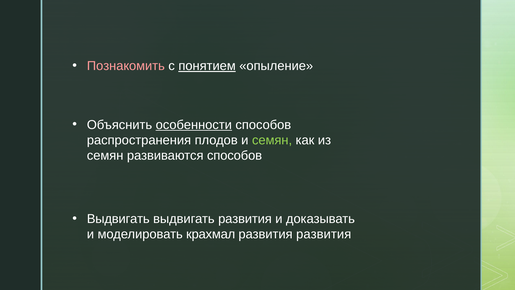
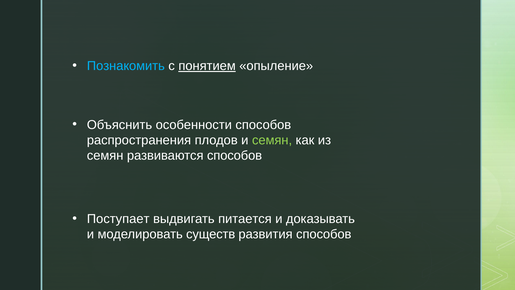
Познакомить colour: pink -> light blue
особенности underline: present -> none
Выдвигать at (118, 219): Выдвигать -> Поступает
выдвигать развития: развития -> питается
крахмал: крахмал -> существ
развития развития: развития -> способов
